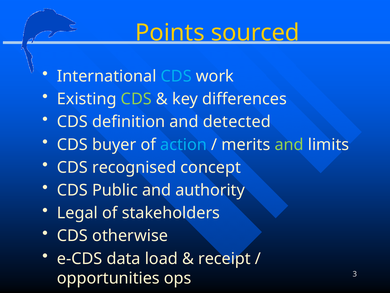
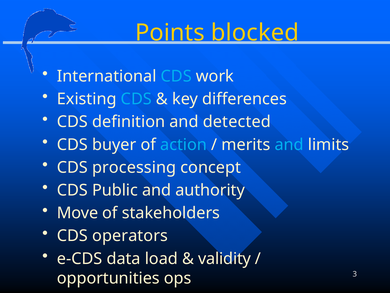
sourced: sourced -> blocked
CDS at (136, 99) colour: light green -> light blue
and at (289, 144) colour: light green -> light blue
recognised: recognised -> processing
Legal: Legal -> Move
otherwise: otherwise -> operators
receipt: receipt -> validity
